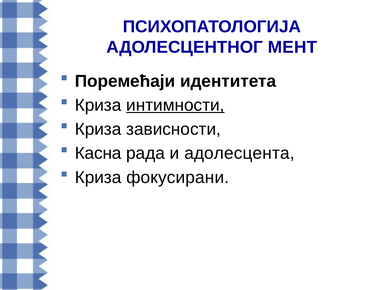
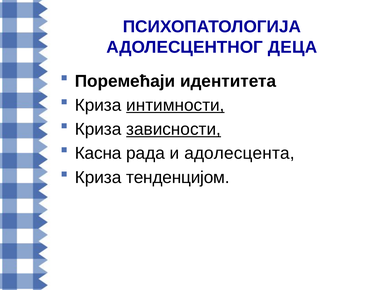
МЕНТ: МЕНТ -> ДЕЦА
зависности underline: none -> present
фокусирани: фокусирани -> тенденцијом
